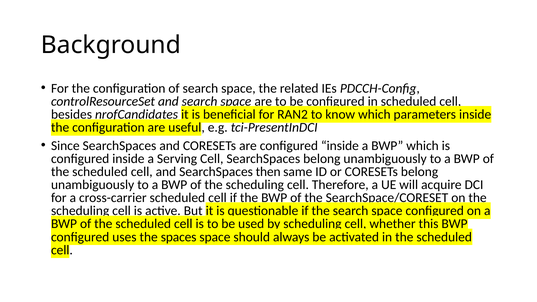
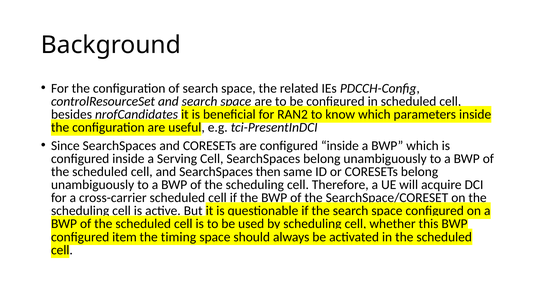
uses: uses -> item
spaces: spaces -> timing
